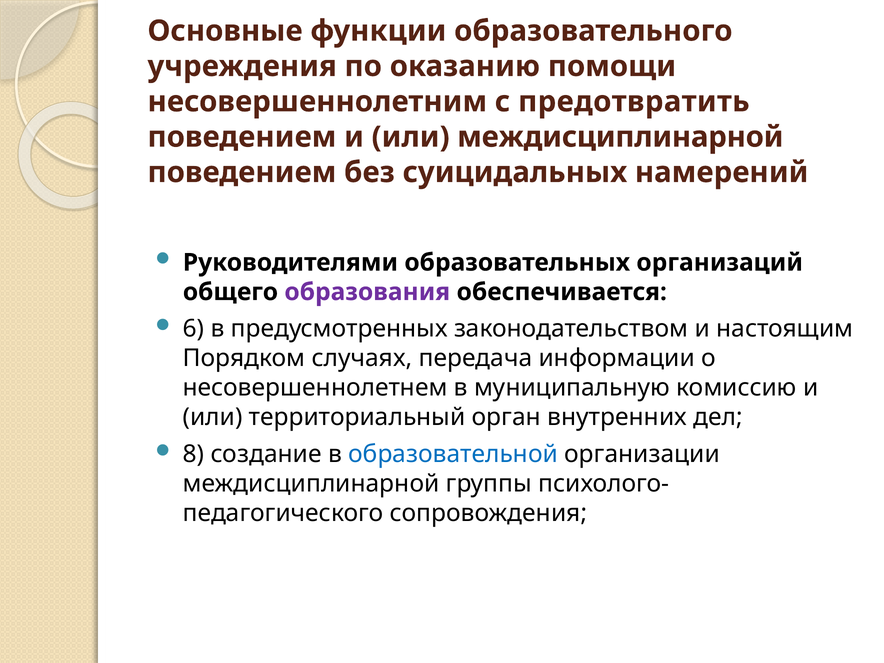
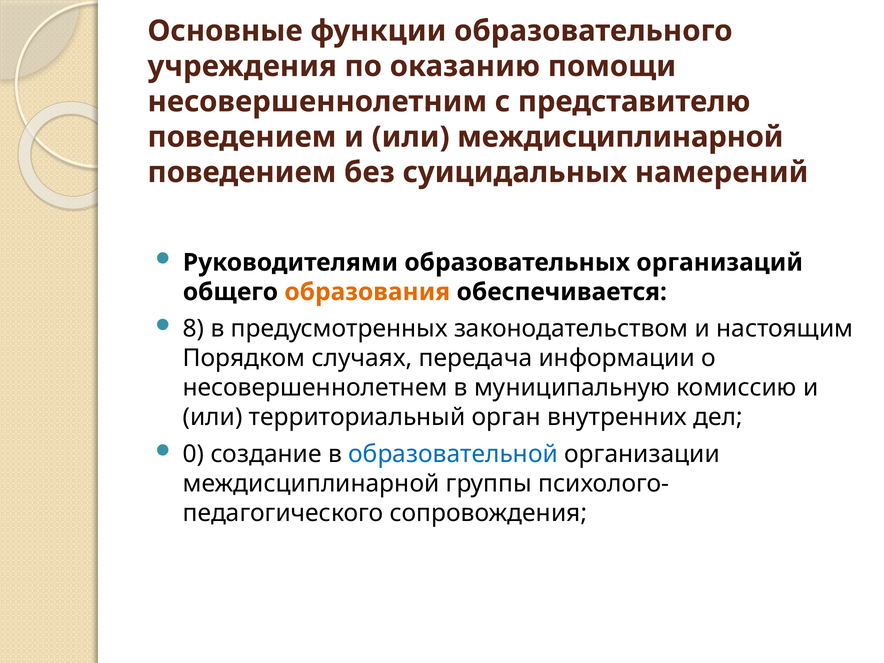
предотвратить: предотвратить -> представителю
образования colour: purple -> orange
6: 6 -> 8
8: 8 -> 0
